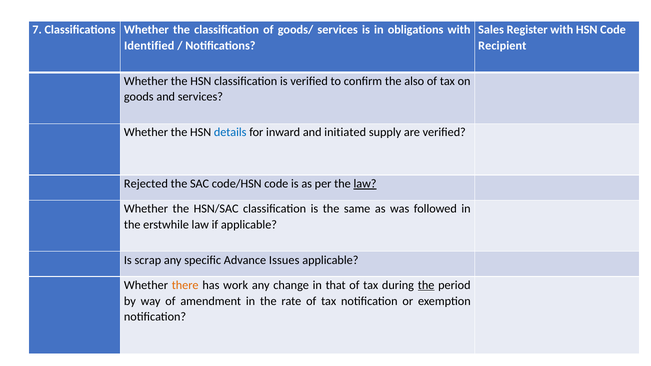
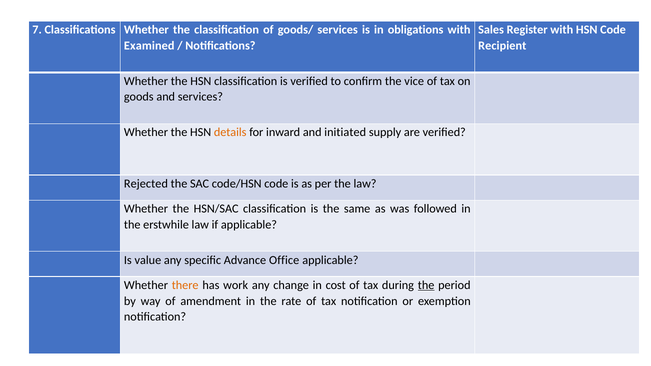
Identified: Identified -> Examined
also: also -> vice
details colour: blue -> orange
law at (365, 184) underline: present -> none
scrap: scrap -> value
Issues: Issues -> Office
that: that -> cost
